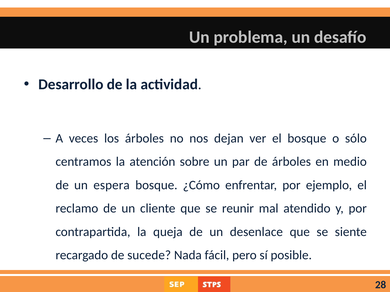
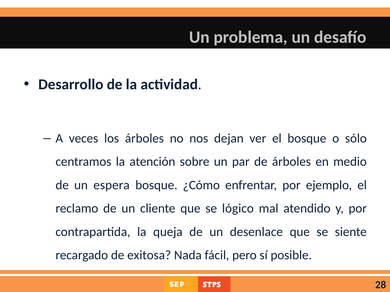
reunir: reunir -> lógico
sucede: sucede -> exitosa
